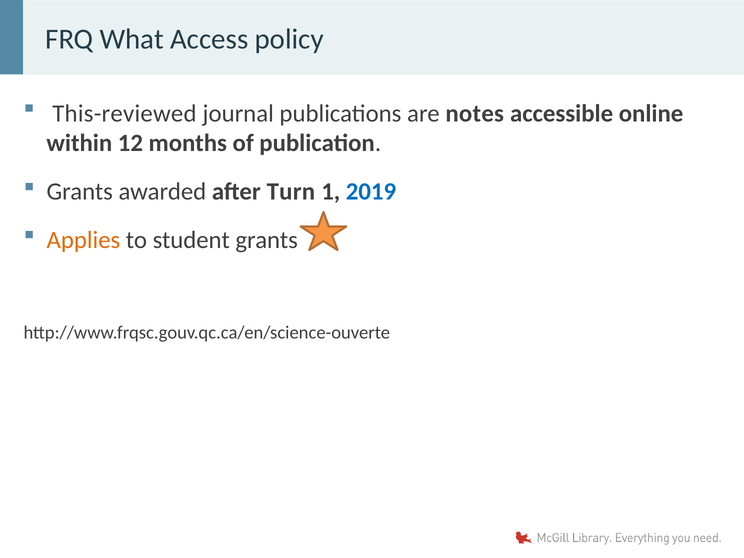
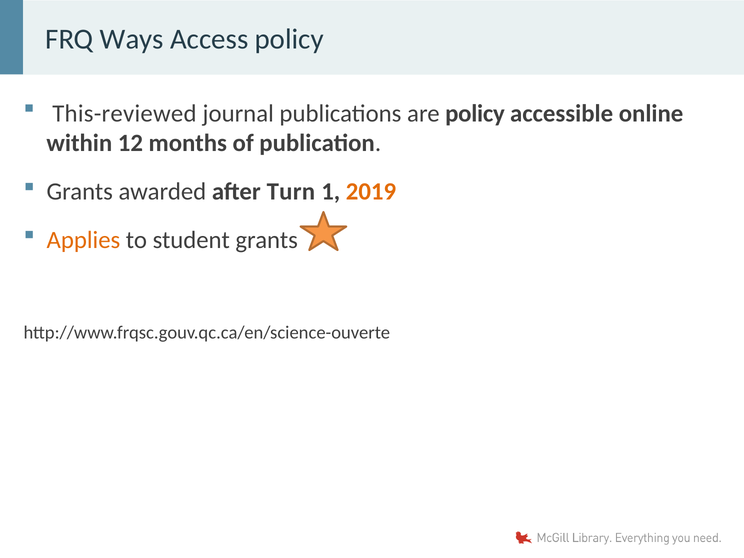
What: What -> Ways
are notes: notes -> policy
2019 colour: blue -> orange
